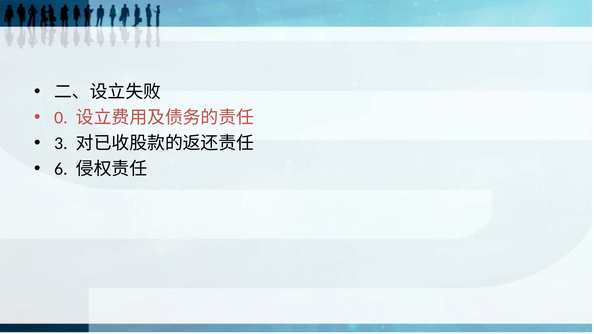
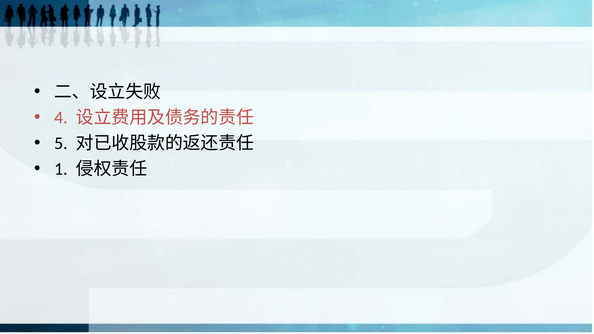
0: 0 -> 4
3: 3 -> 5
6: 6 -> 1
